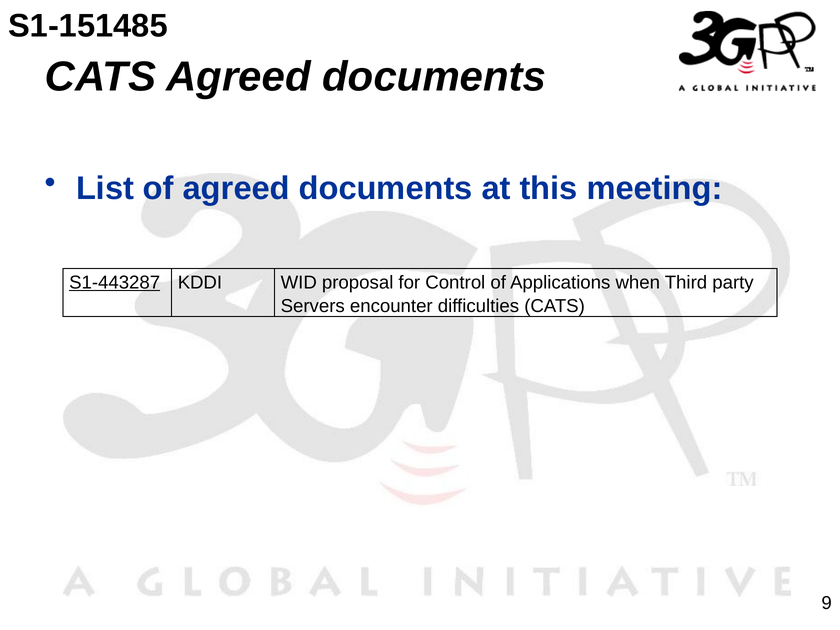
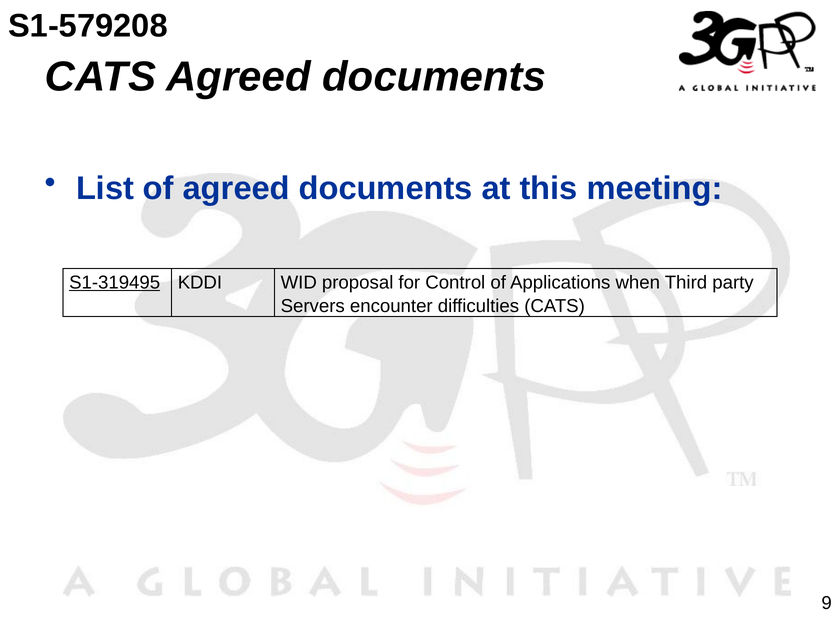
S1-151485: S1-151485 -> S1-579208
S1-443287: S1-443287 -> S1-319495
